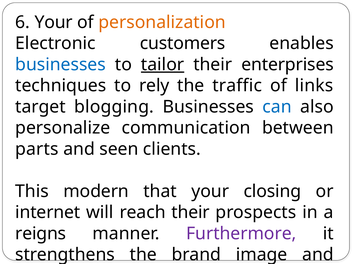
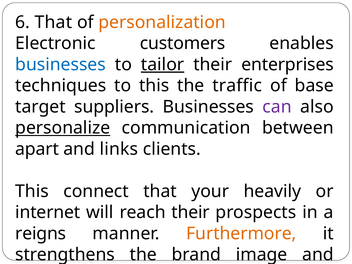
6 Your: Your -> That
to rely: rely -> this
links: links -> base
blogging: blogging -> suppliers
can colour: blue -> purple
personalize underline: none -> present
parts: parts -> apart
seen: seen -> links
modern: modern -> connect
closing: closing -> heavily
Furthermore colour: purple -> orange
